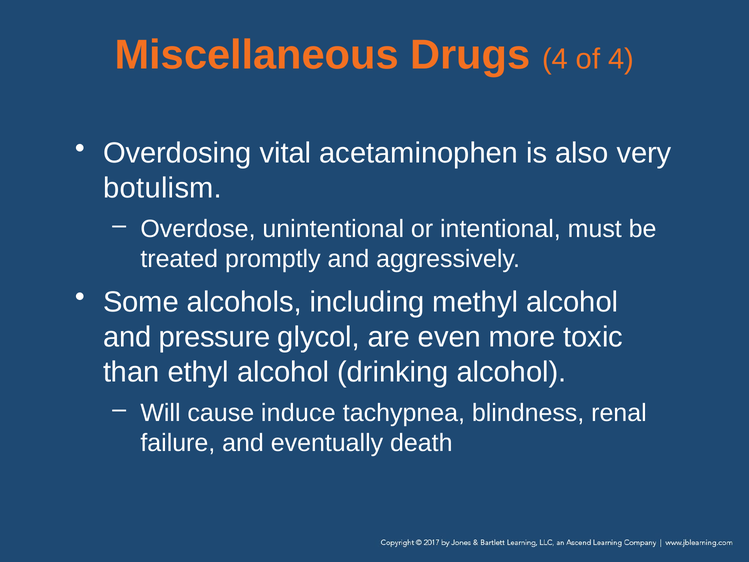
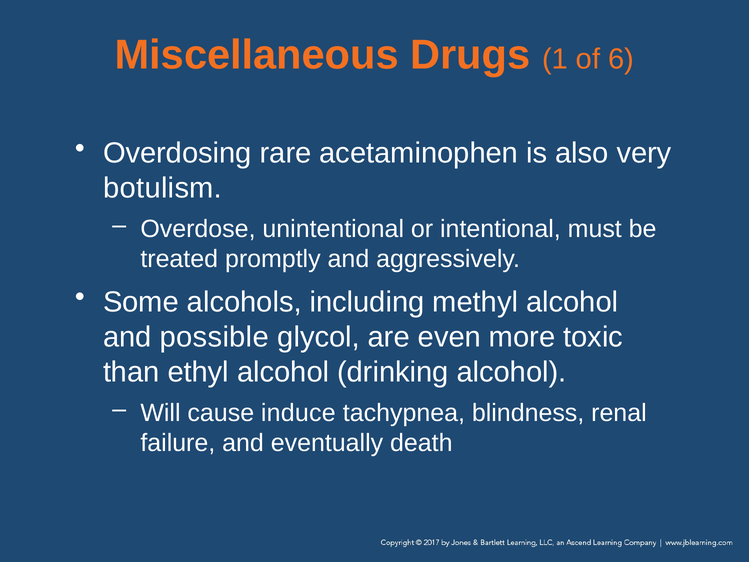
Drugs 4: 4 -> 1
of 4: 4 -> 6
vital: vital -> rare
pressure: pressure -> possible
